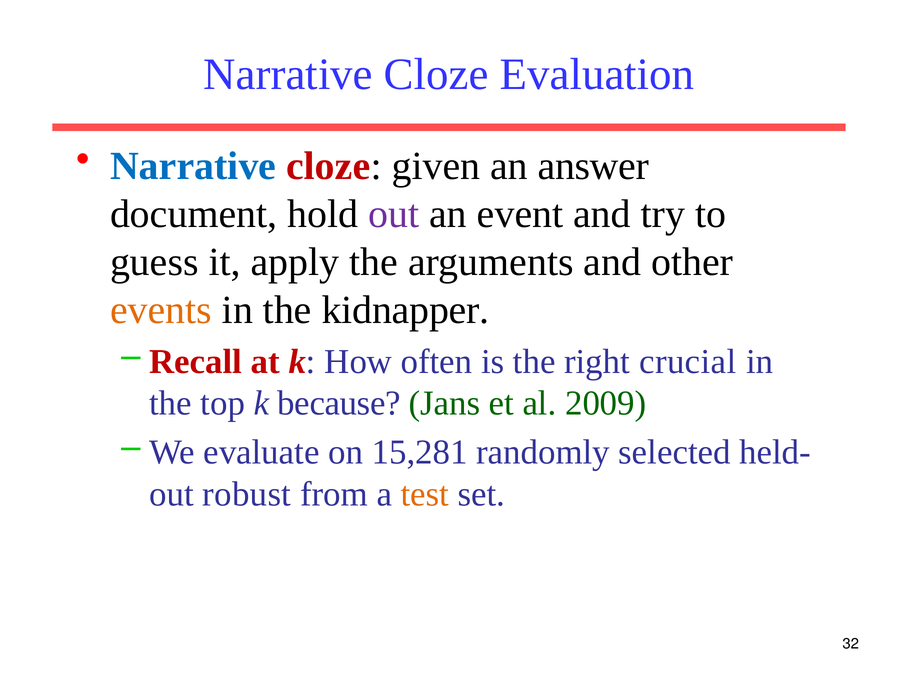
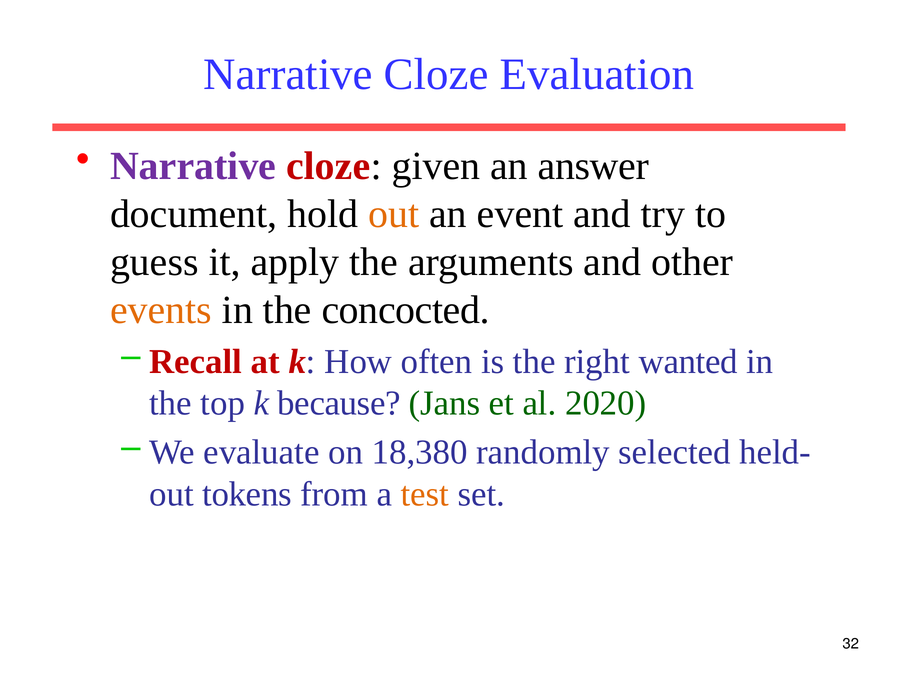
Narrative at (193, 166) colour: blue -> purple
out at (394, 214) colour: purple -> orange
kidnapper: kidnapper -> concocted
crucial: crucial -> wanted
2009: 2009 -> 2020
15,281: 15,281 -> 18,380
robust: robust -> tokens
